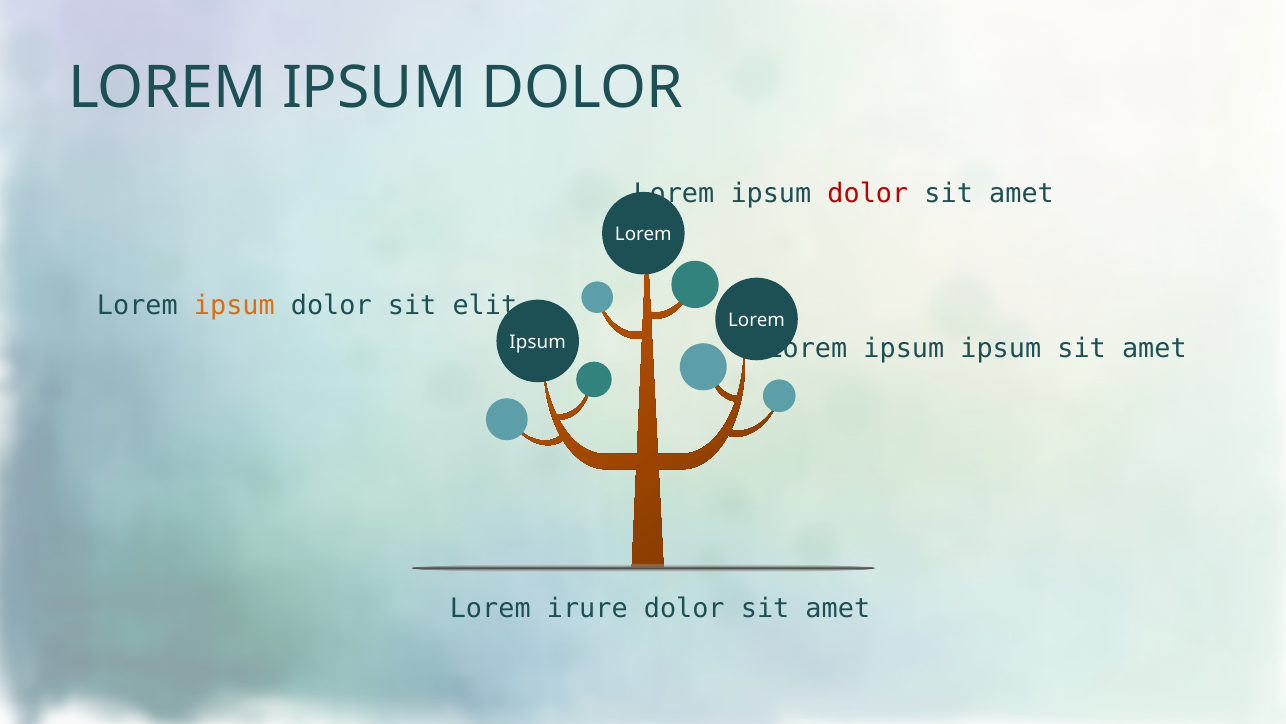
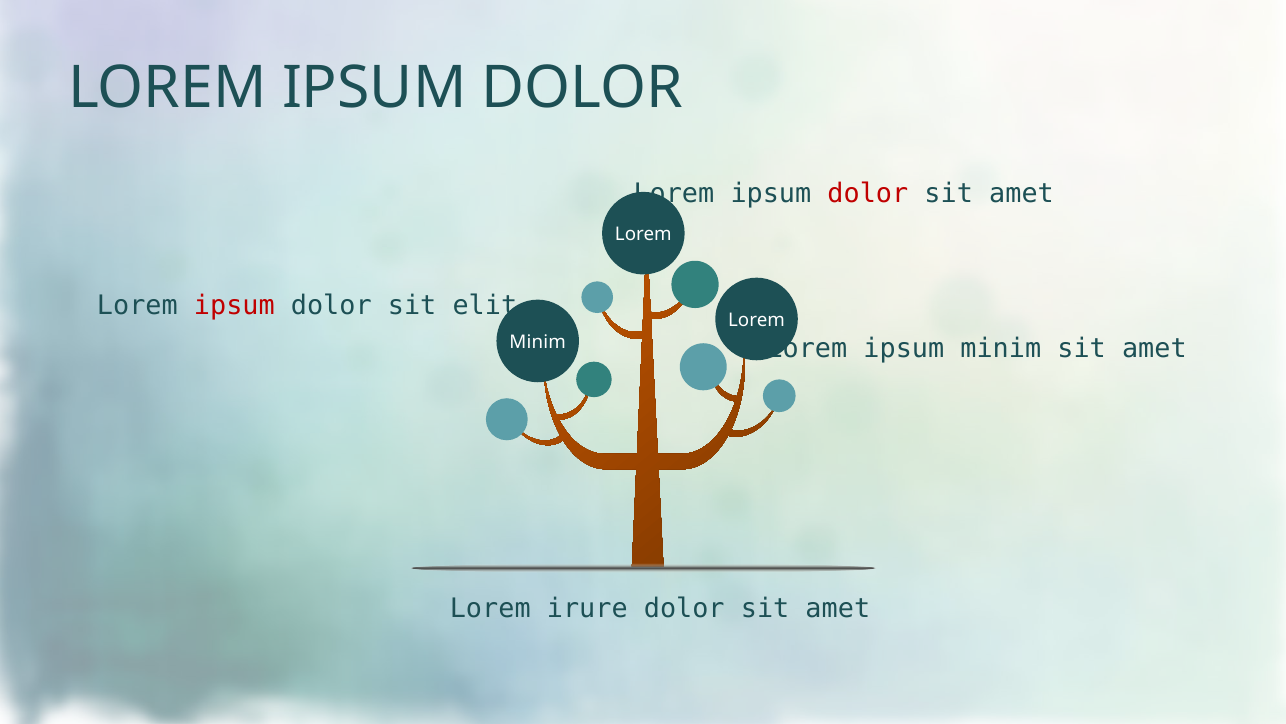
ipsum at (234, 305) colour: orange -> red
ipsum ipsum: ipsum -> minim
Ipsum at (538, 342): Ipsum -> Minim
